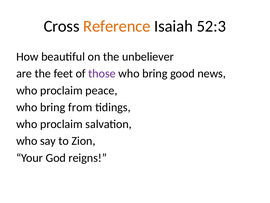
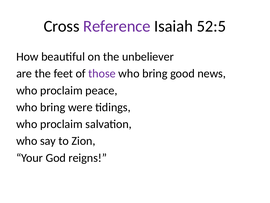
Reference colour: orange -> purple
52:3: 52:3 -> 52:5
from: from -> were
